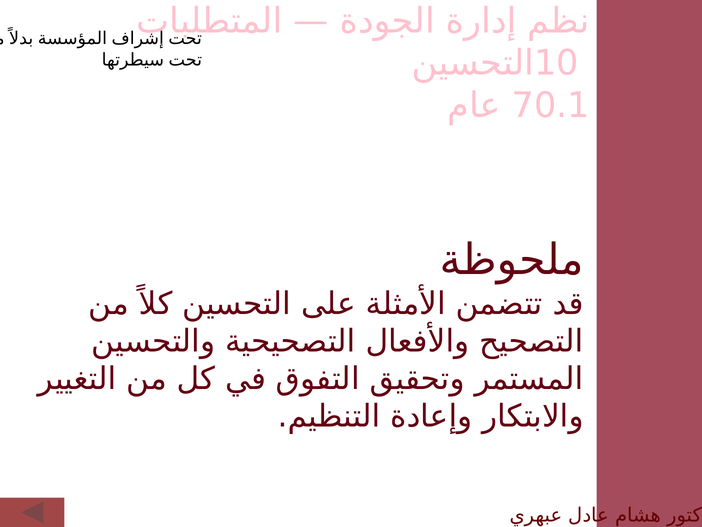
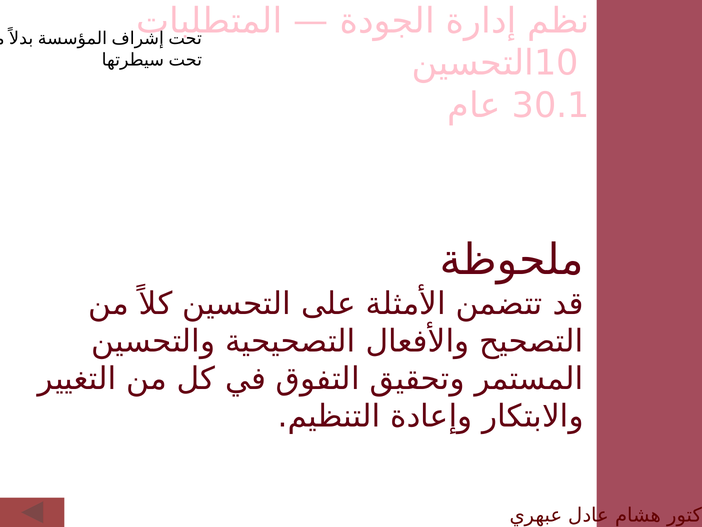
70.1: 70.1 -> 30.1
